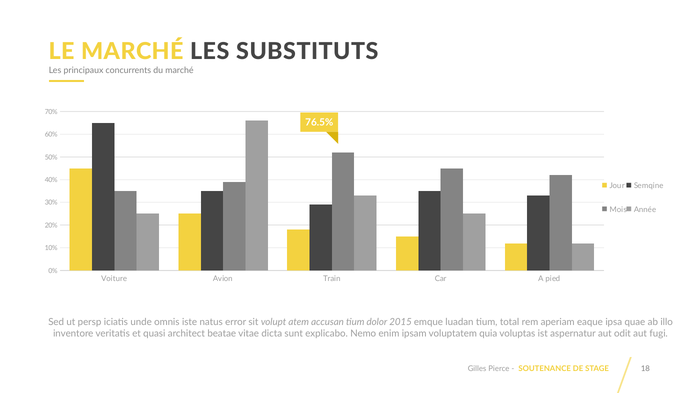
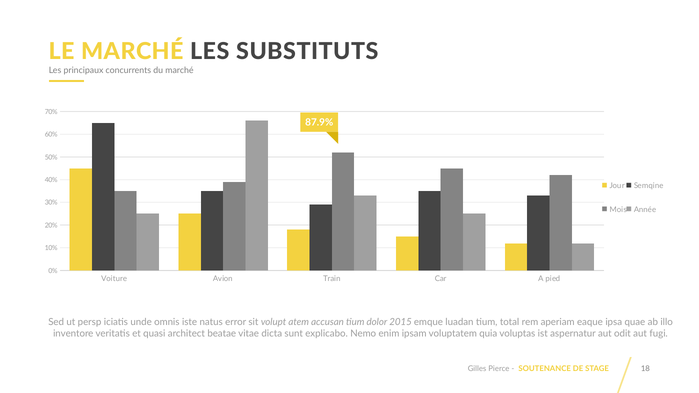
76.5%: 76.5% -> 87.9%
